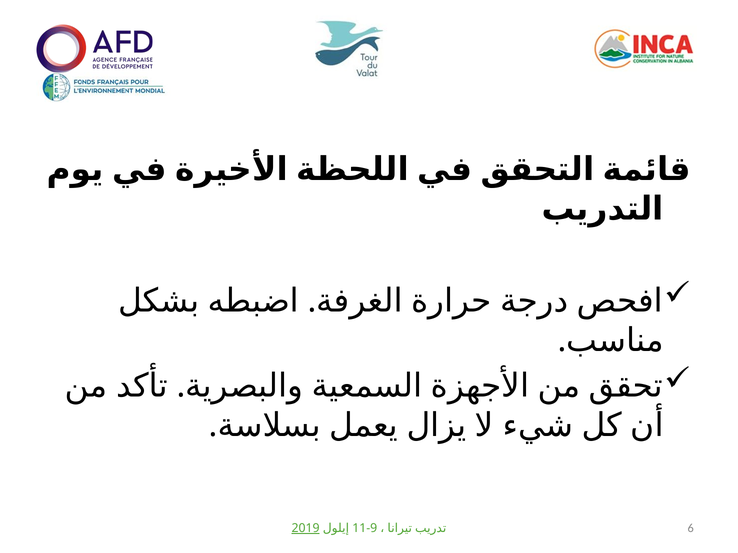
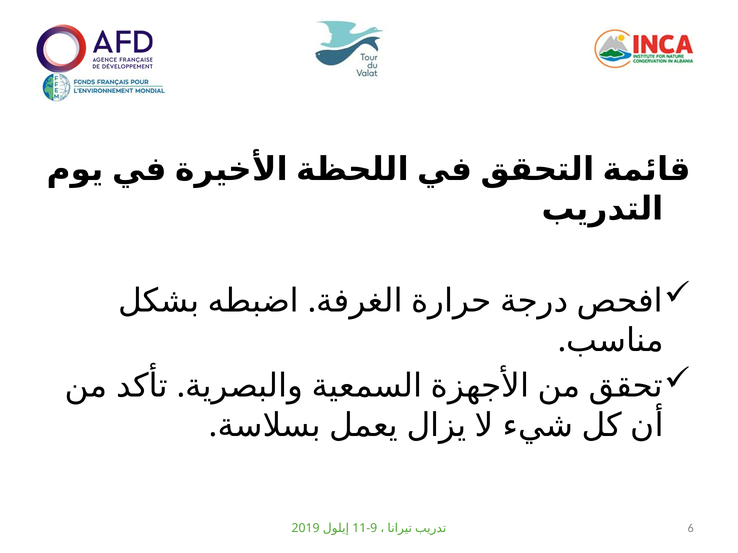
2019 underline: present -> none
